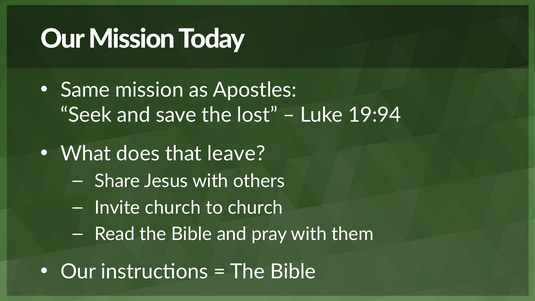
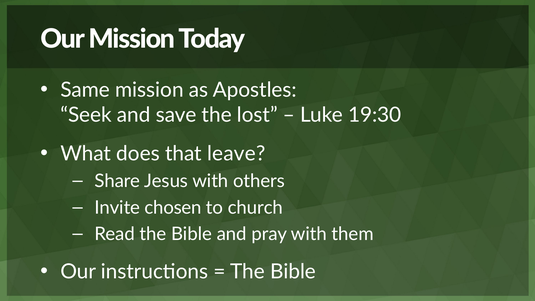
19:94: 19:94 -> 19:30
Invite church: church -> chosen
